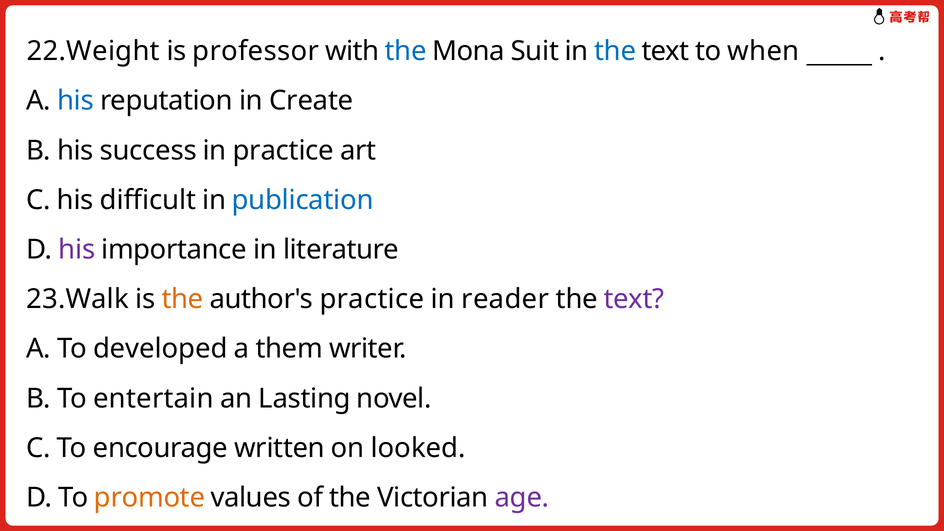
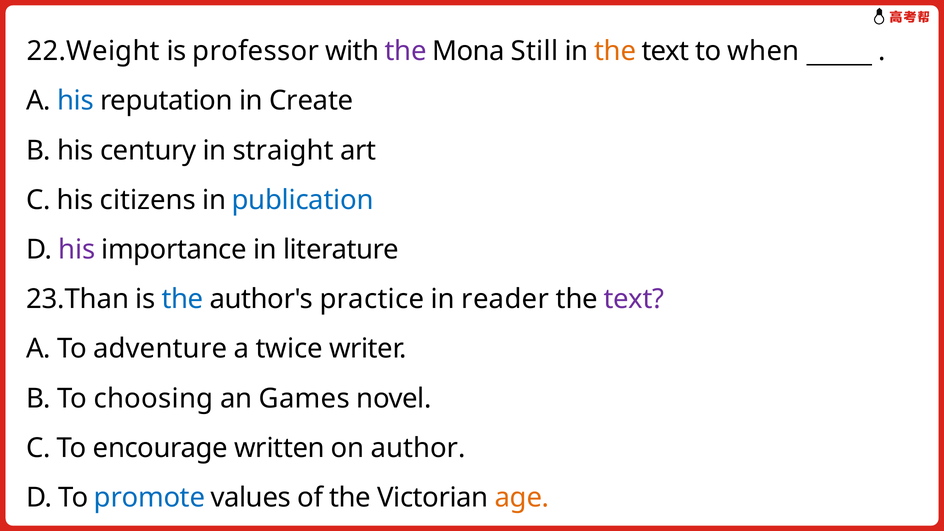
the at (406, 51) colour: blue -> purple
Suit: Suit -> Still
the at (615, 51) colour: blue -> orange
success: success -> century
in practice: practice -> straight
difficult: difficult -> citizens
23.Walk: 23.Walk -> 23.Than
the at (183, 299) colour: orange -> blue
developed: developed -> adventure
them: them -> twice
entertain: entertain -> choosing
Lasting: Lasting -> Games
looked: looked -> author
promote colour: orange -> blue
age colour: purple -> orange
